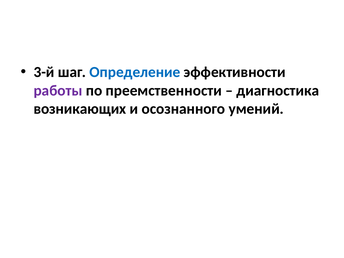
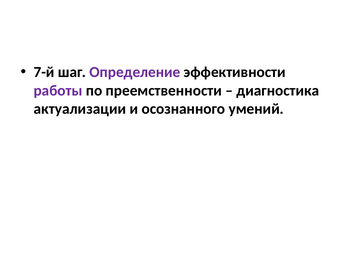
3-й: 3-й -> 7-й
Определение colour: blue -> purple
возникающих: возникающих -> актуализации
